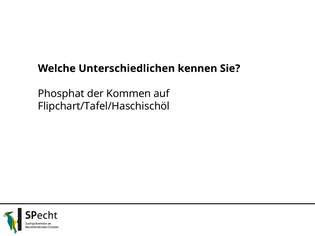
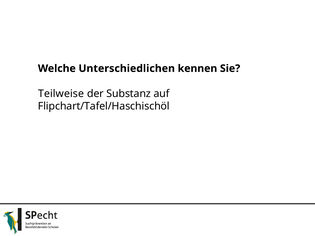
Phosphat: Phosphat -> Teilweise
Kommen: Kommen -> Substanz
